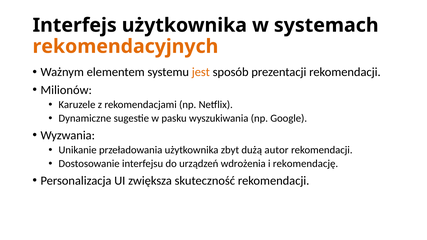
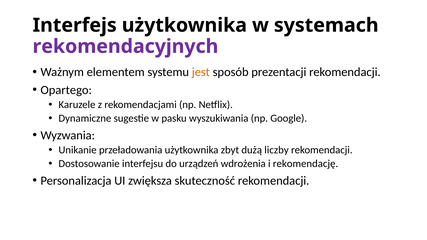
rekomendacyjnych colour: orange -> purple
Milionów: Milionów -> Opartego
autor: autor -> liczby
